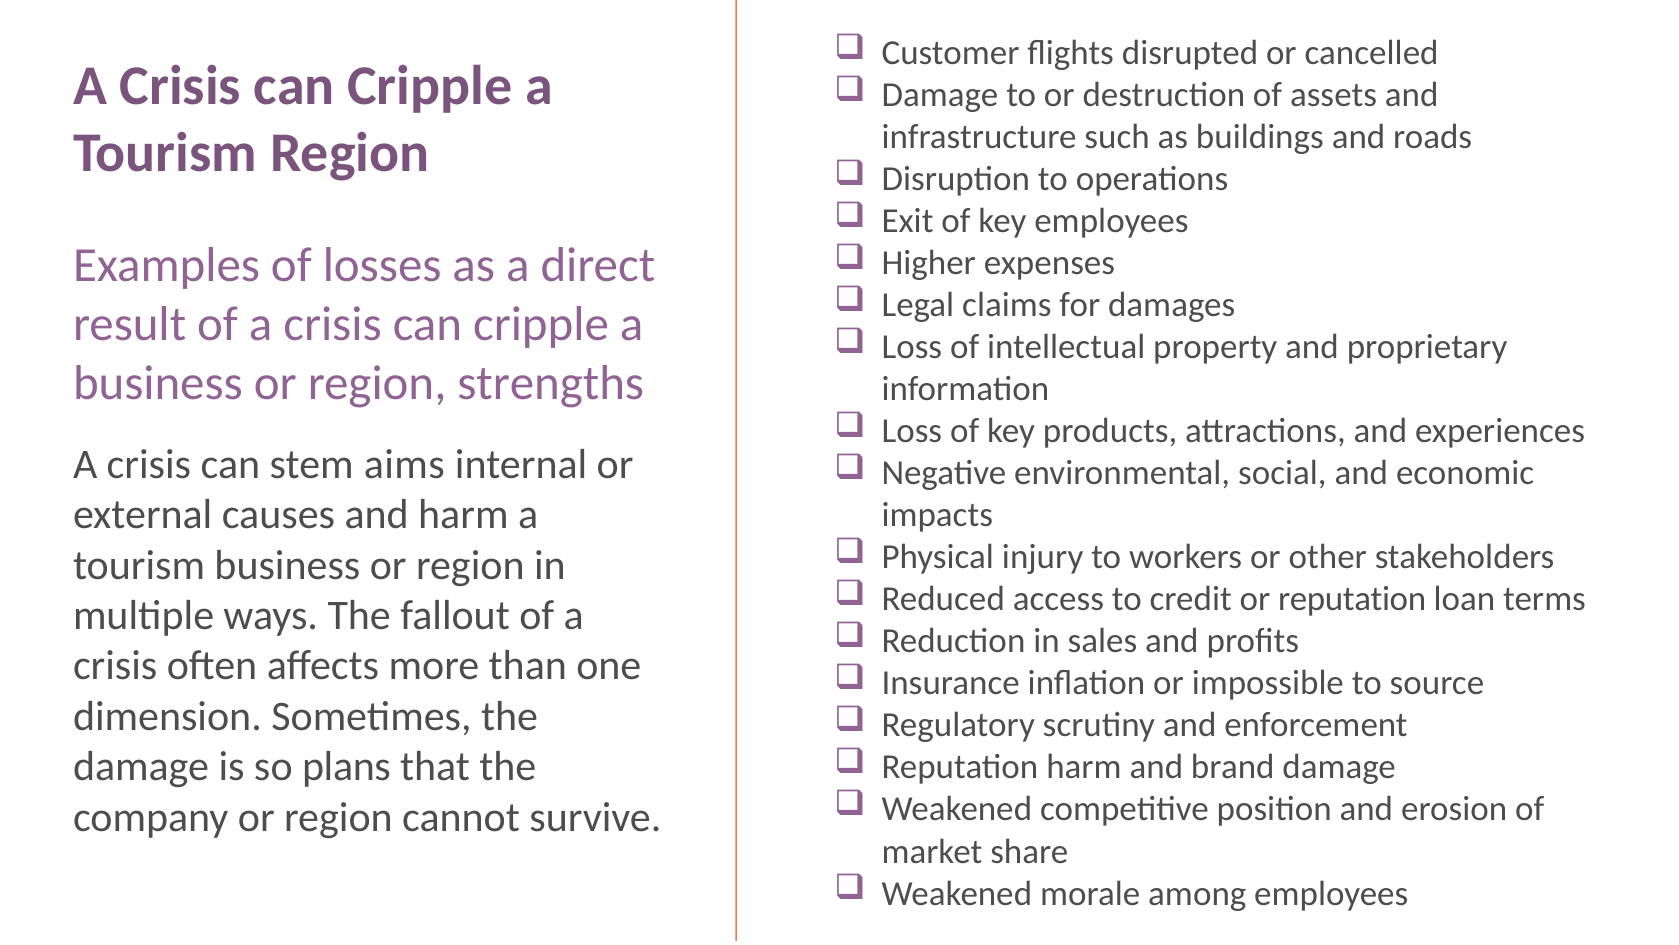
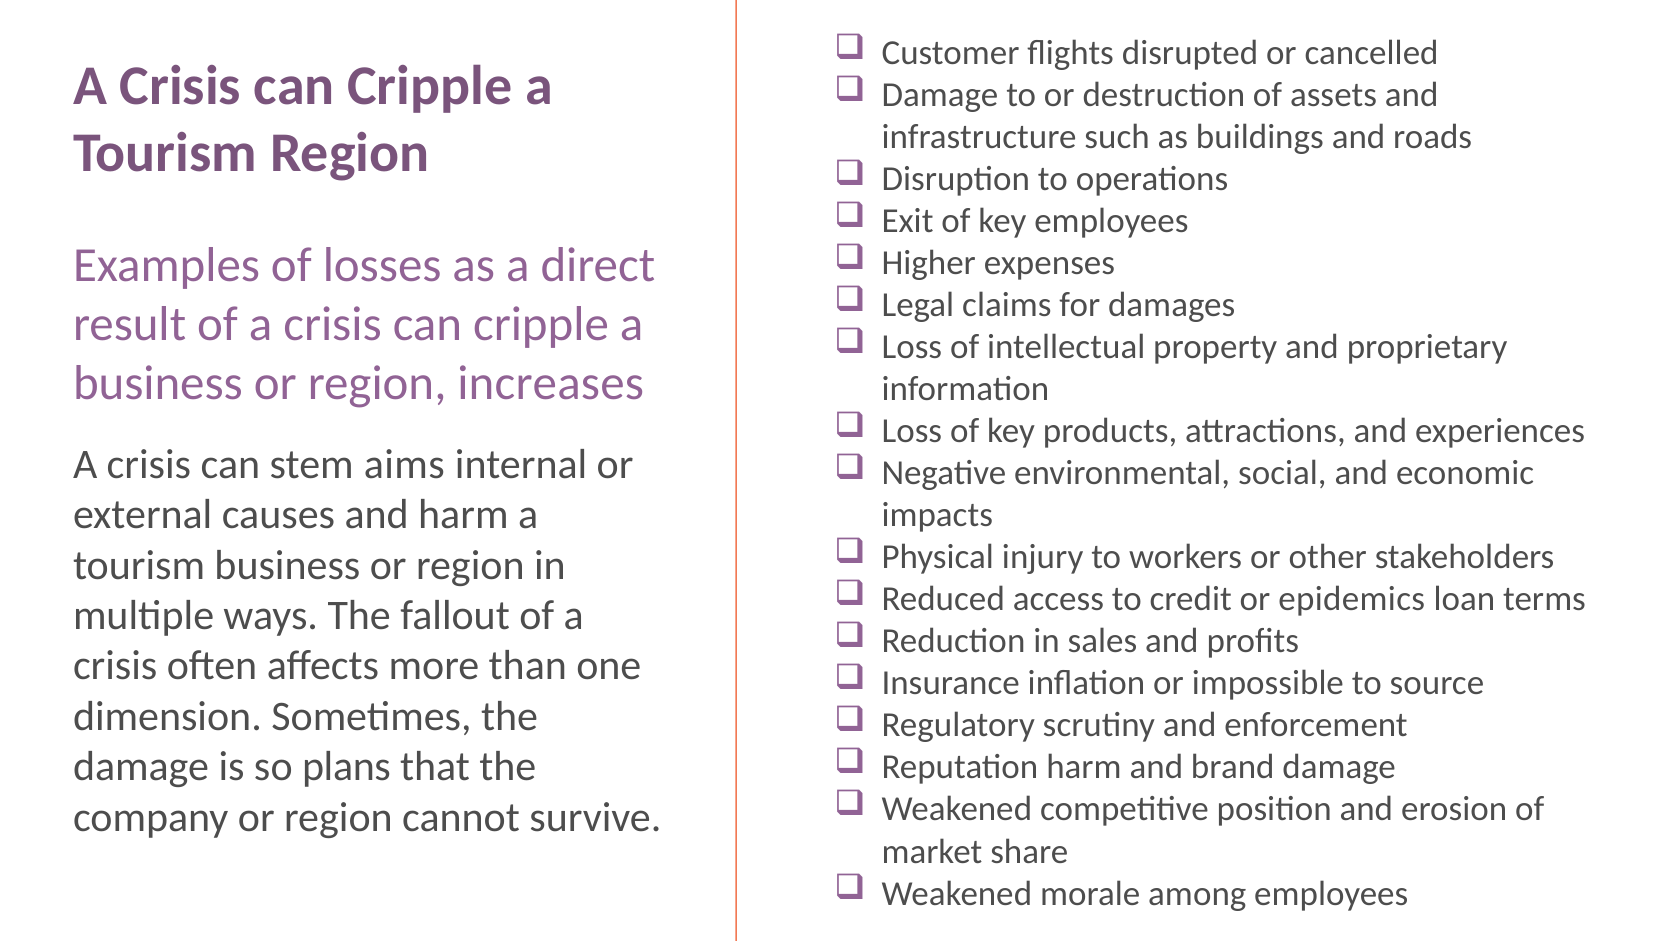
strengths: strengths -> increases
or reputation: reputation -> epidemics
